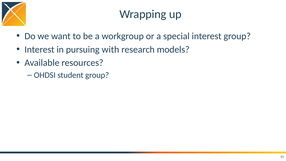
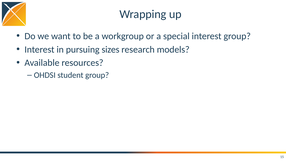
with: with -> sizes
